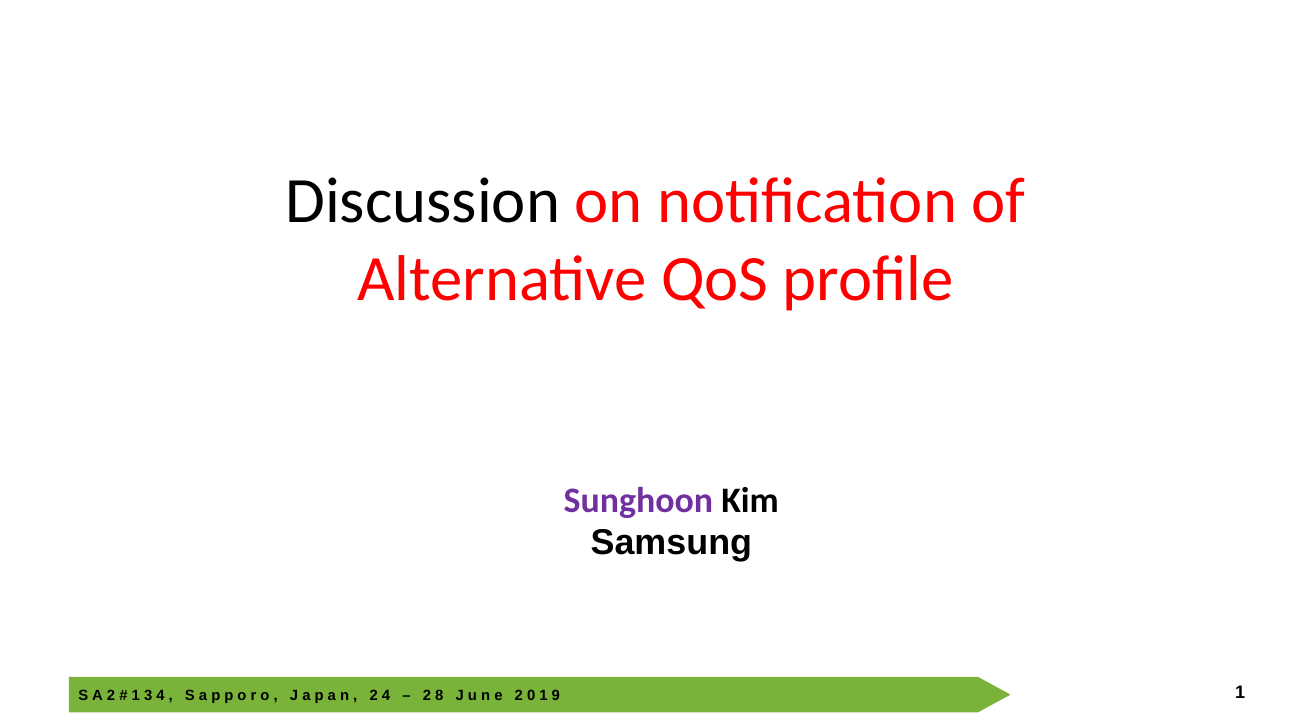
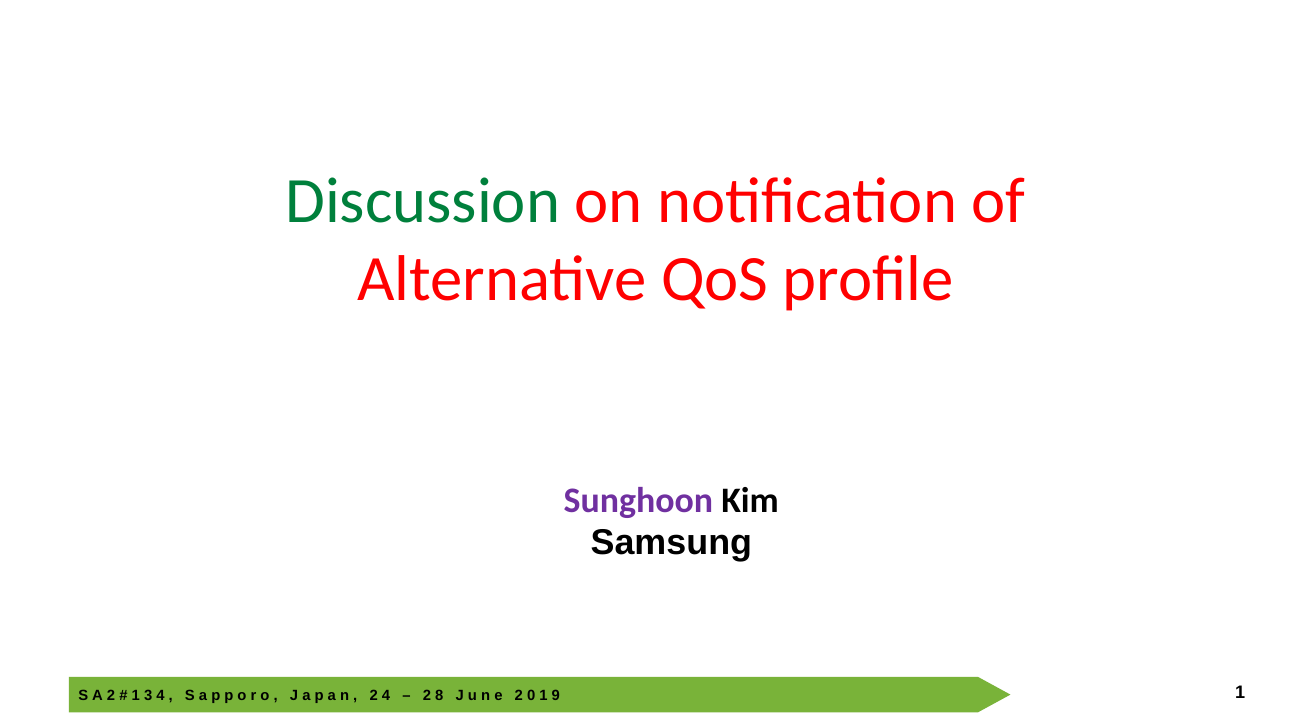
Discussion colour: black -> green
